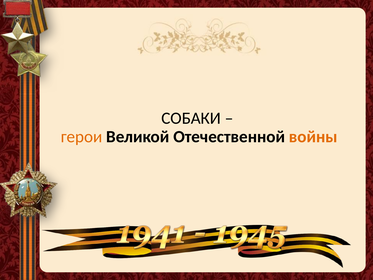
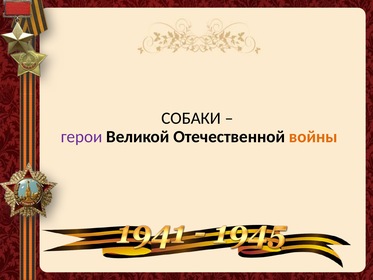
герои colour: orange -> purple
